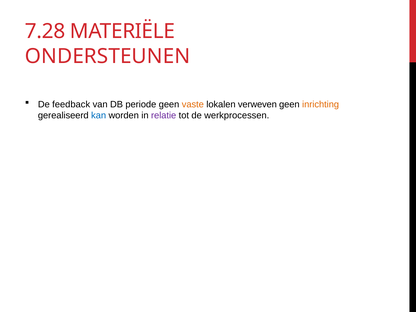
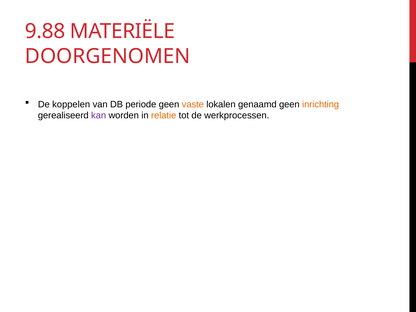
7.28: 7.28 -> 9.88
ONDERSTEUNEN: ONDERSTEUNEN -> DOORGENOMEN
feedback: feedback -> koppelen
verweven: verweven -> genaamd
kan colour: blue -> purple
relatie colour: purple -> orange
